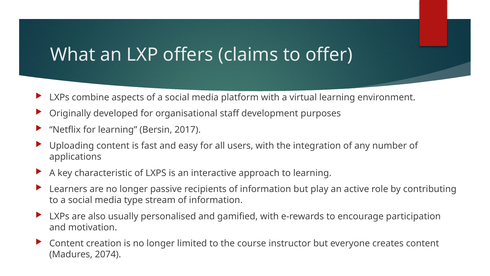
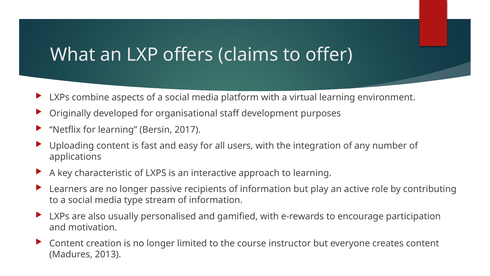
2074: 2074 -> 2013
